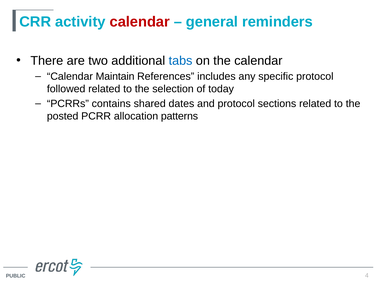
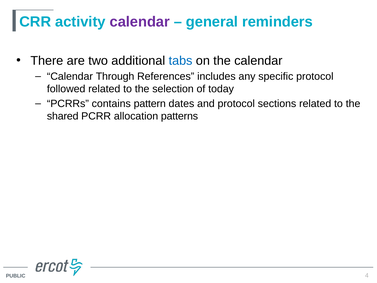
calendar at (140, 22) colour: red -> purple
Maintain: Maintain -> Through
shared: shared -> pattern
posted: posted -> shared
